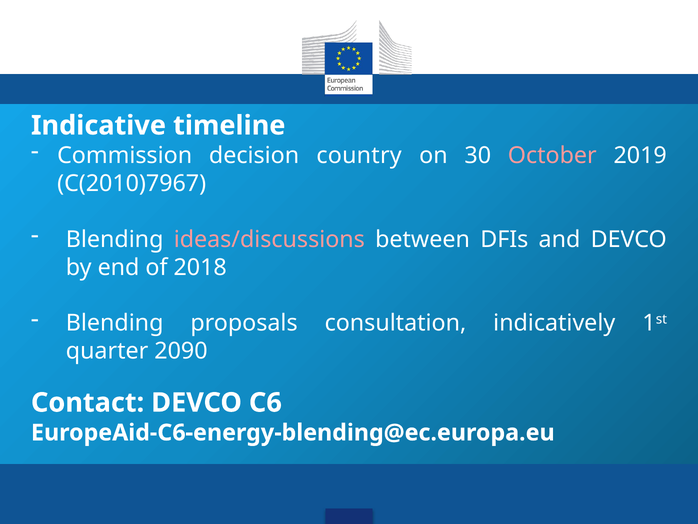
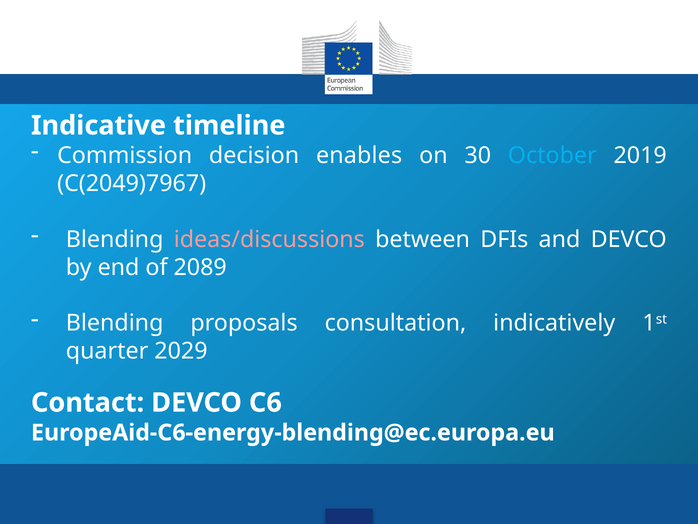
country: country -> enables
October colour: pink -> light blue
C(2010)7967: C(2010)7967 -> C(2049)7967
2018: 2018 -> 2089
2090: 2090 -> 2029
